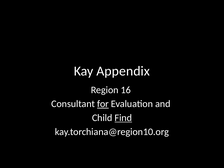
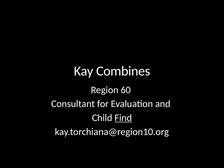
Appendix: Appendix -> Combines
16: 16 -> 60
for underline: present -> none
